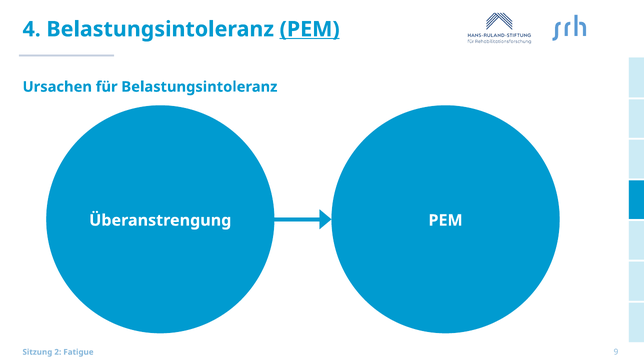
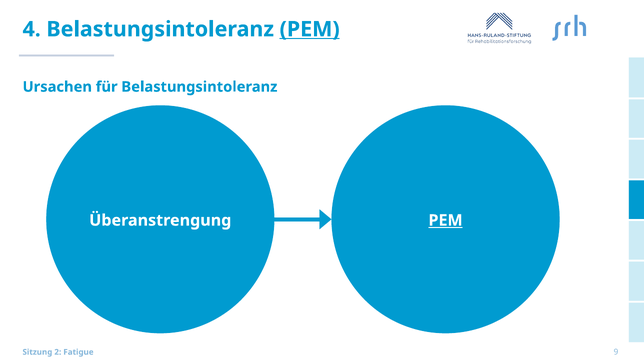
PEM at (446, 221) underline: none -> present
